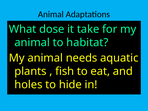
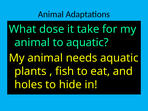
to habitat: habitat -> aquatic
